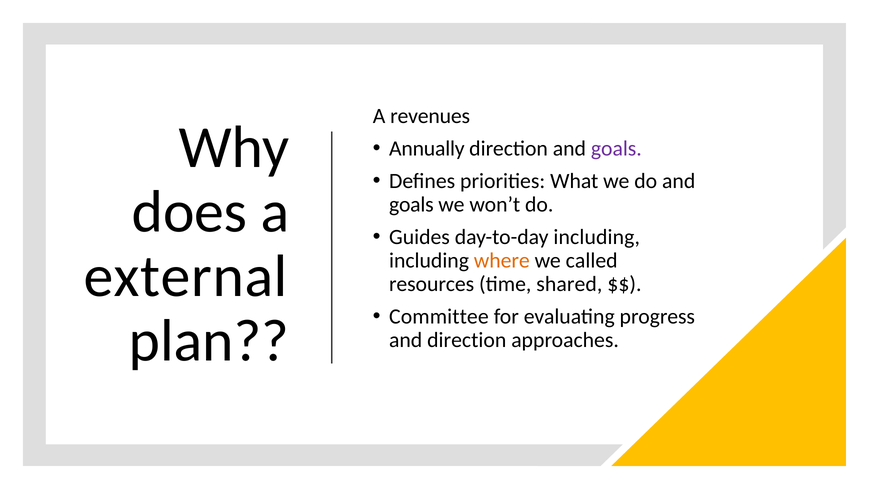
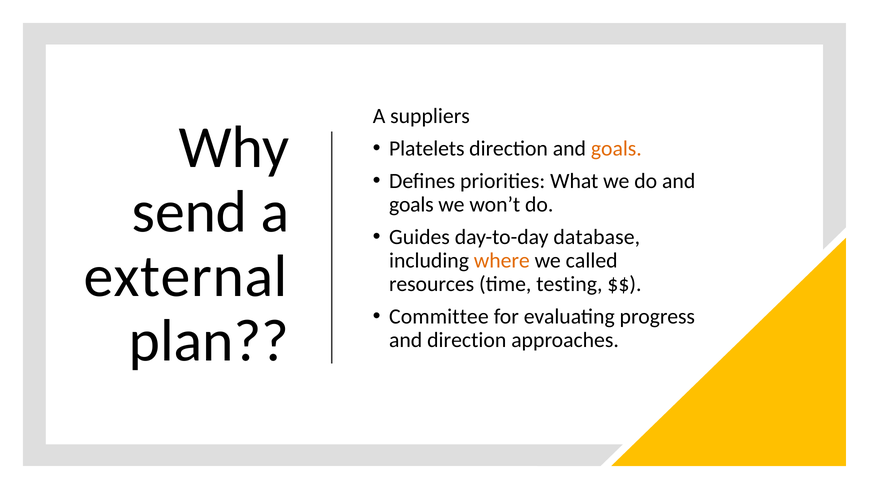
revenues: revenues -> suppliers
Annually: Annually -> Platelets
goals at (616, 149) colour: purple -> orange
does: does -> send
day-to-day including: including -> database
shared: shared -> testing
